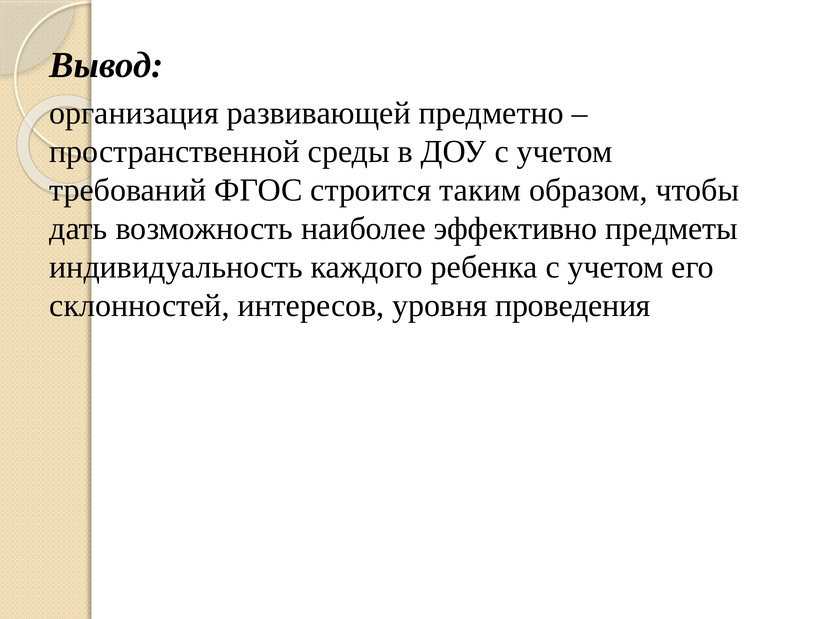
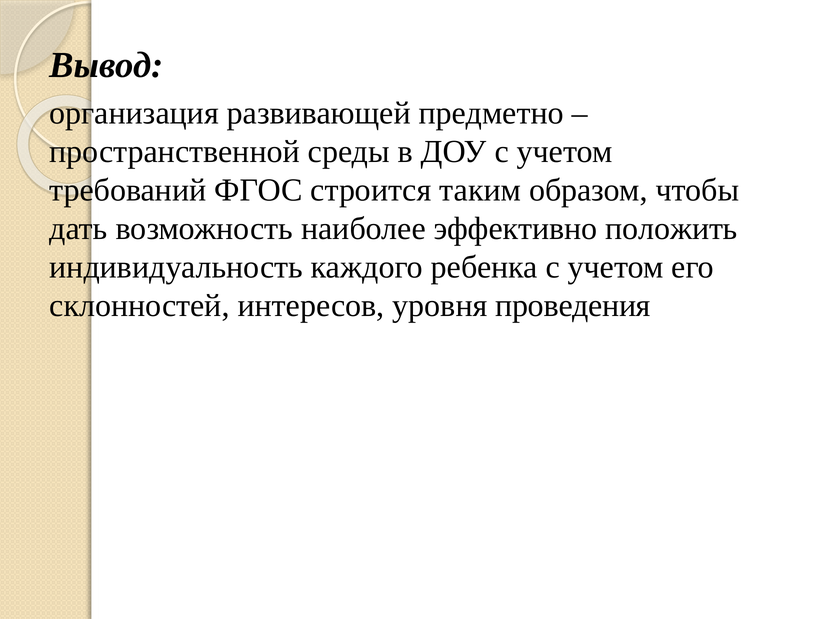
предметы: предметы -> положить
